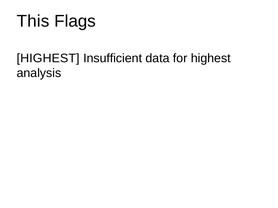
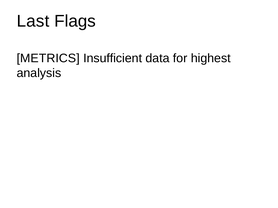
This: This -> Last
HIGHEST at (48, 58): HIGHEST -> METRICS
